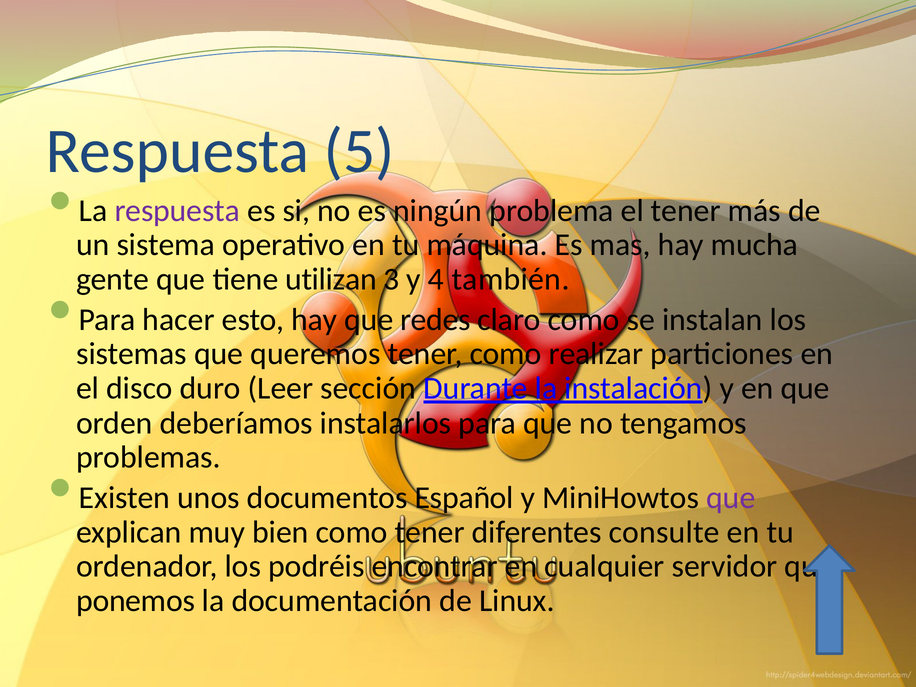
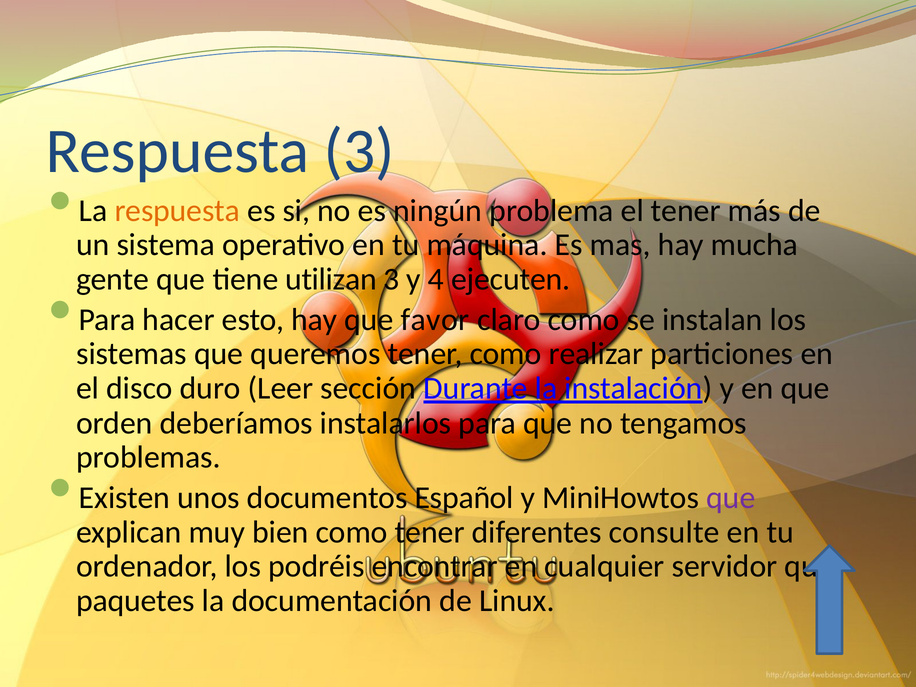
Respuesta 5: 5 -> 3
respuesta at (177, 211) colour: purple -> orange
también: también -> ejecuten
redes: redes -> favor
ponemos: ponemos -> paquetes
